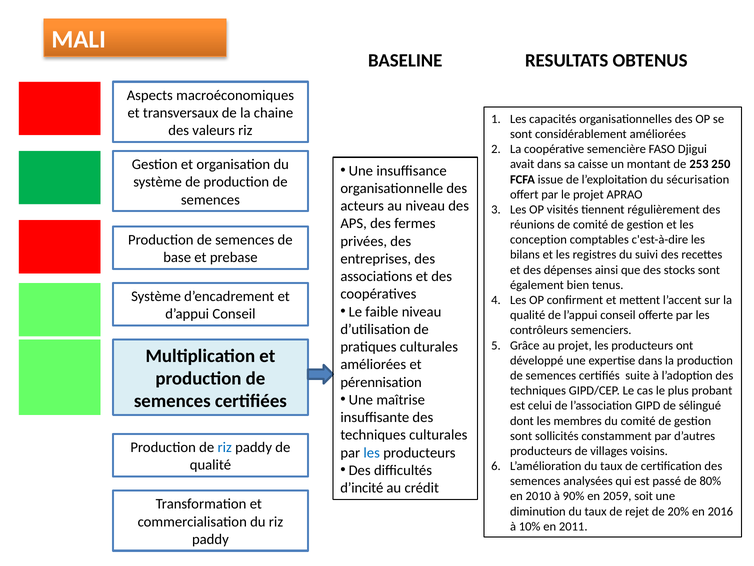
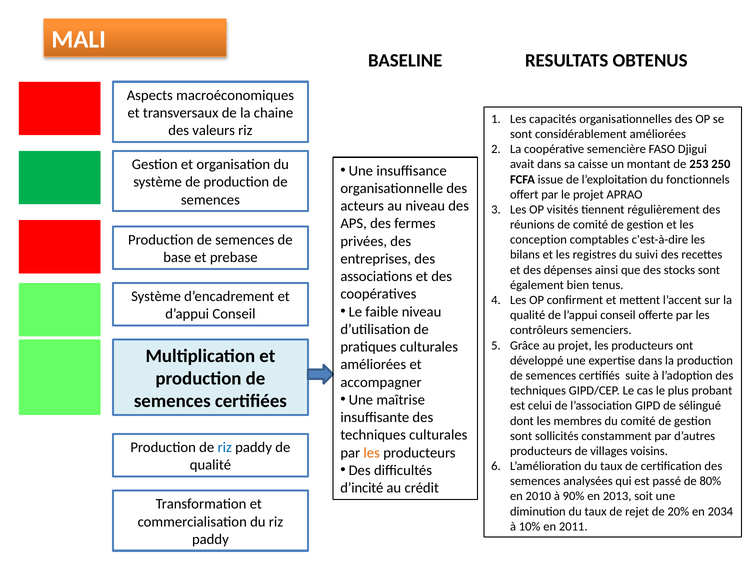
sécurisation: sécurisation -> fonctionnels
pérennisation: pérennisation -> accompagner
les at (372, 452) colour: blue -> orange
2059: 2059 -> 2013
2016: 2016 -> 2034
